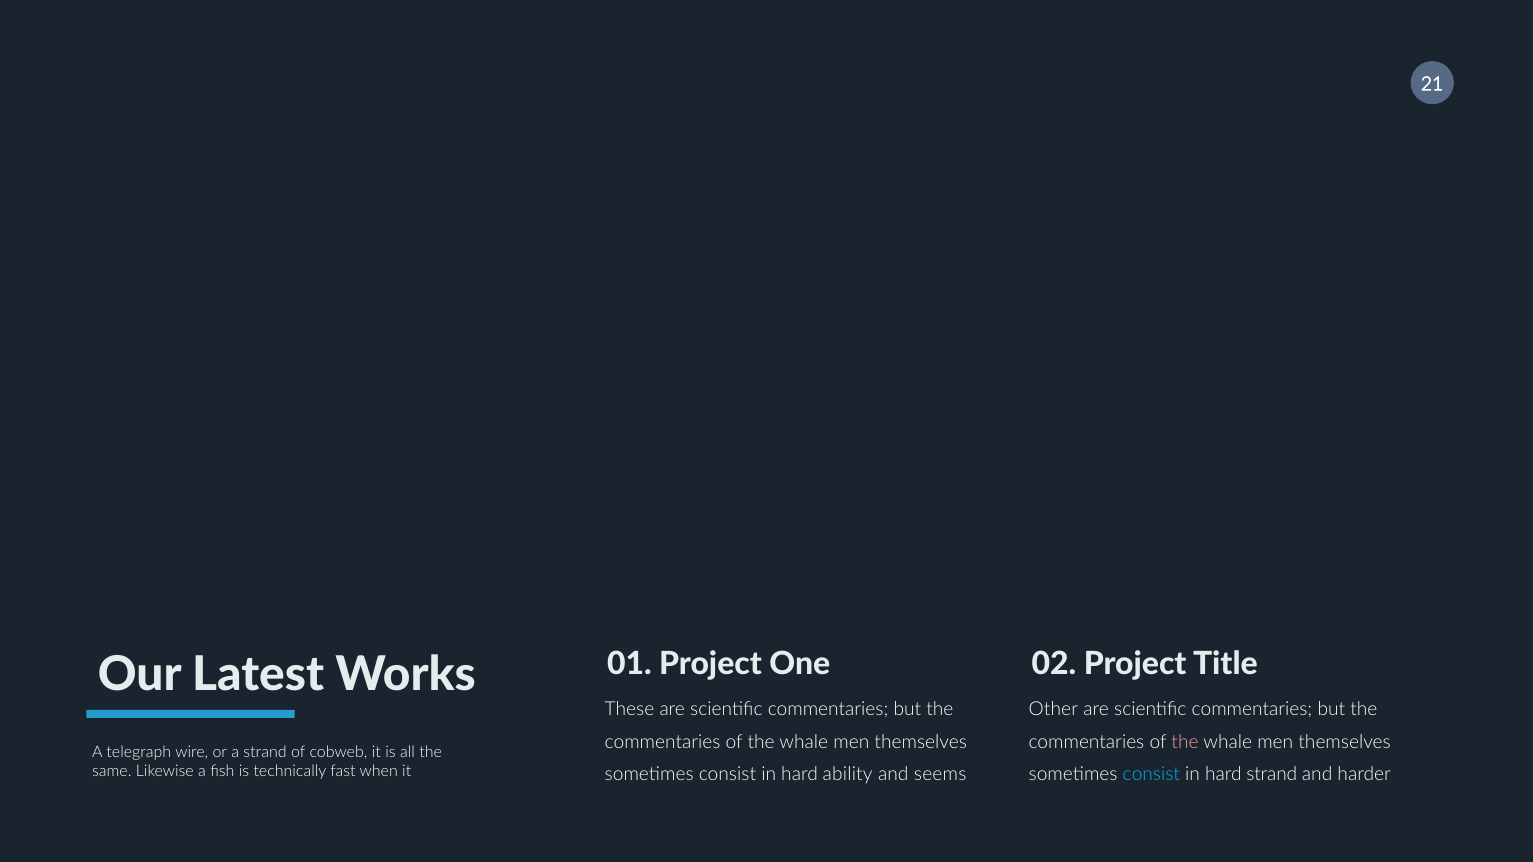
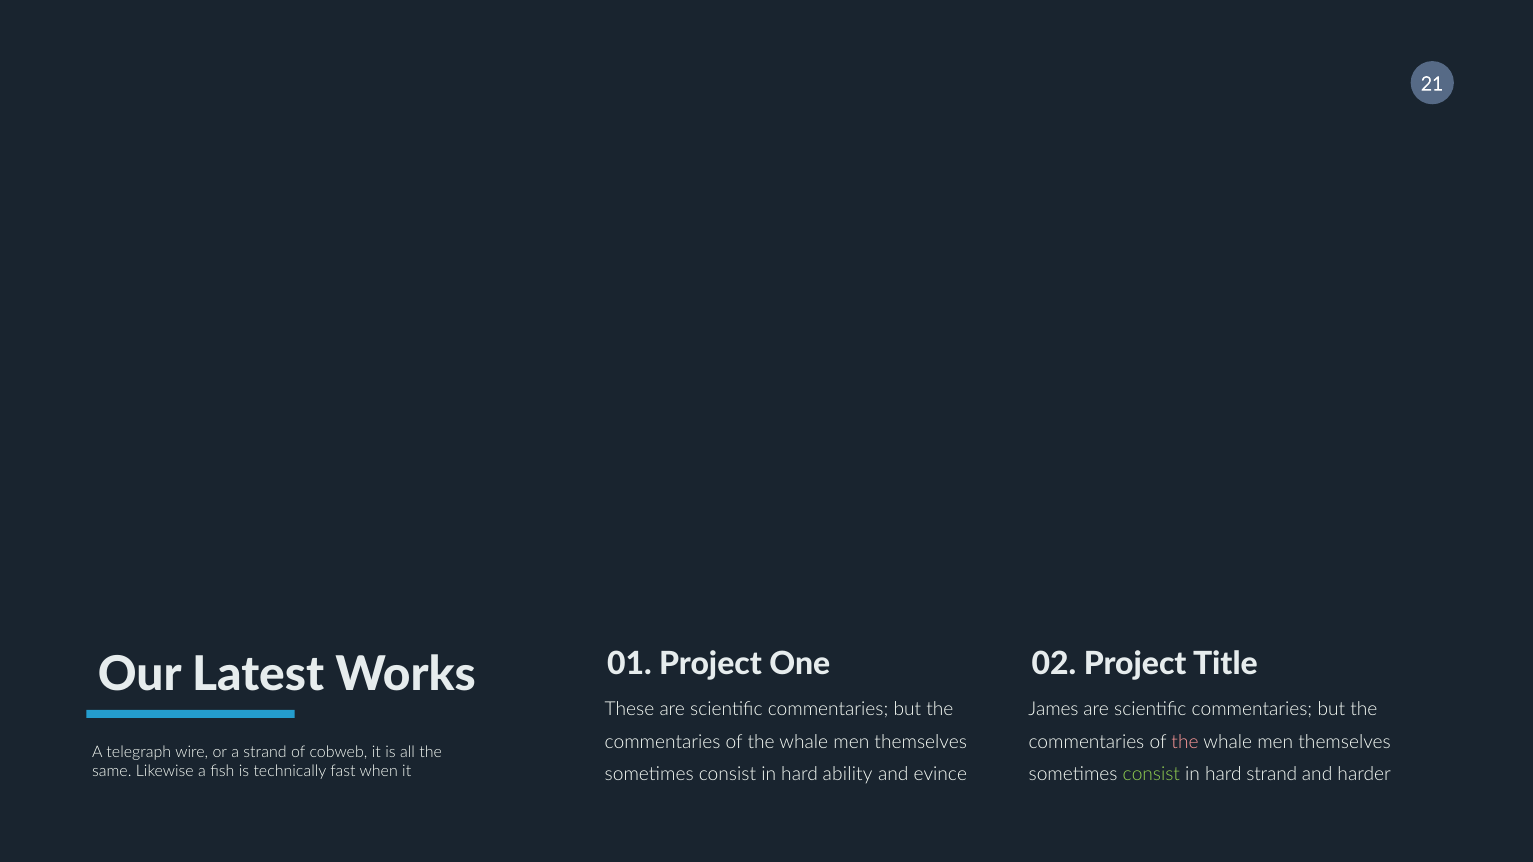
Other: Other -> James
seems: seems -> evince
consist at (1151, 775) colour: light blue -> light green
